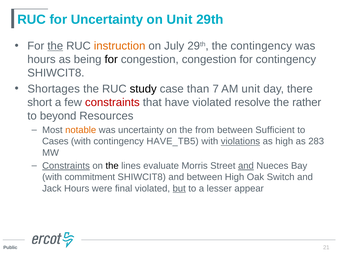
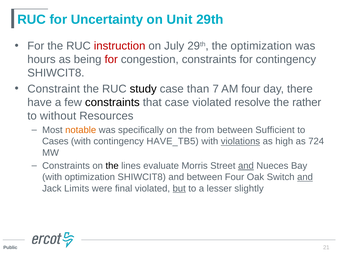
the at (55, 46) underline: present -> none
instruction colour: orange -> red
the contingency: contingency -> optimization
for at (111, 60) colour: black -> red
congestion congestion: congestion -> constraints
Shortages: Shortages -> Constraint
AM unit: unit -> four
short: short -> have
constraints at (112, 102) colour: red -> black
that have: have -> case
beyond: beyond -> without
was uncertainty: uncertainty -> specifically
283: 283 -> 724
Constraints at (66, 166) underline: present -> none
with commitment: commitment -> optimization
between High: High -> Four
and at (305, 177) underline: none -> present
Jack Hours: Hours -> Limits
appear: appear -> slightly
